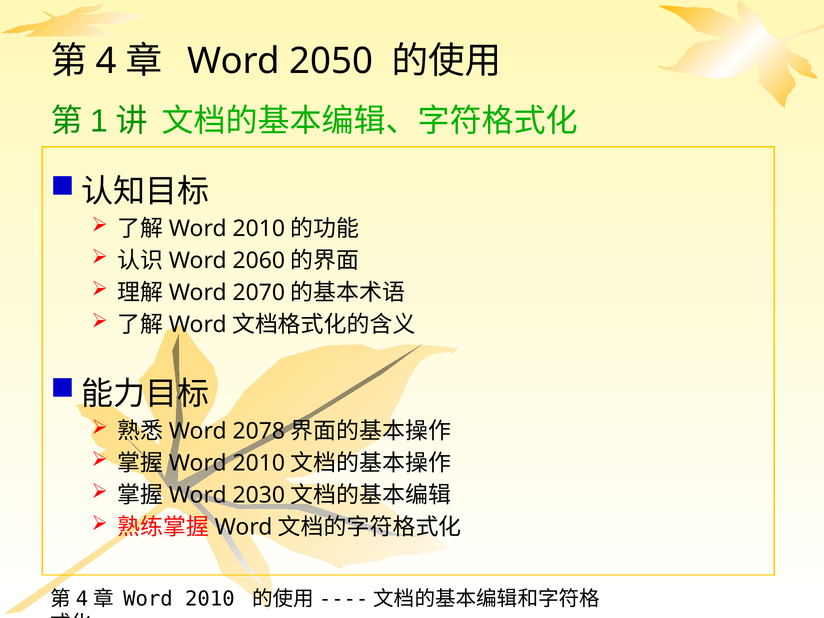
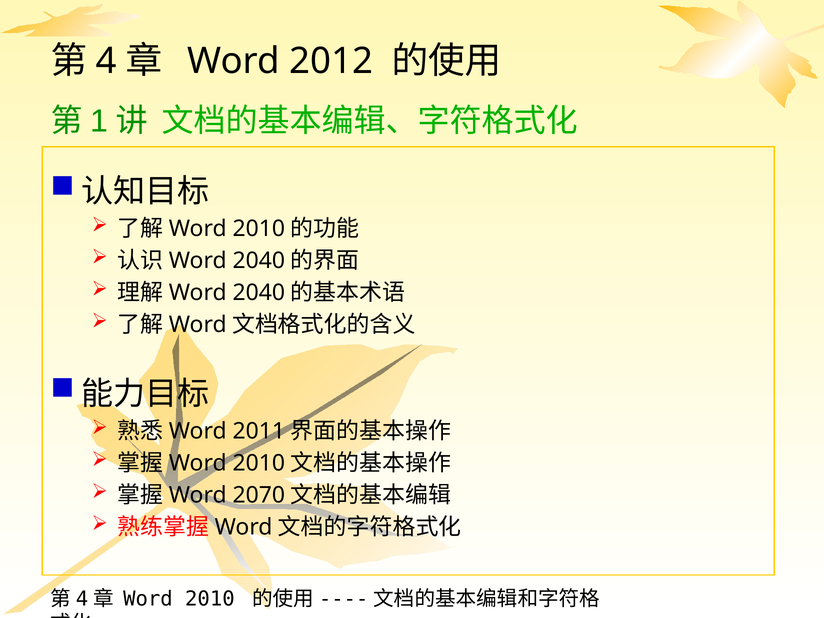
2050: 2050 -> 2012
2060 at (259, 261): 2060 -> 2040
2070 at (259, 293): 2070 -> 2040
2078: 2078 -> 2011
2030: 2030 -> 2070
